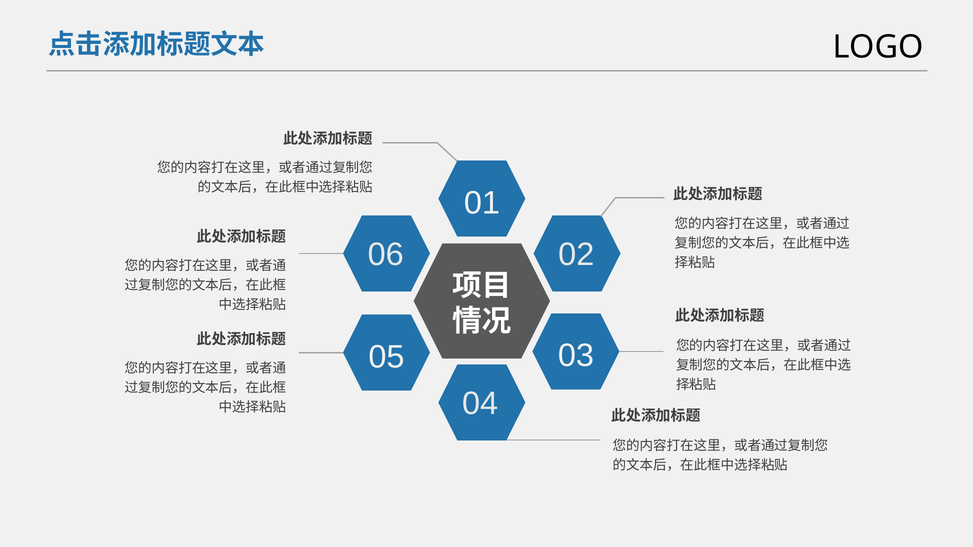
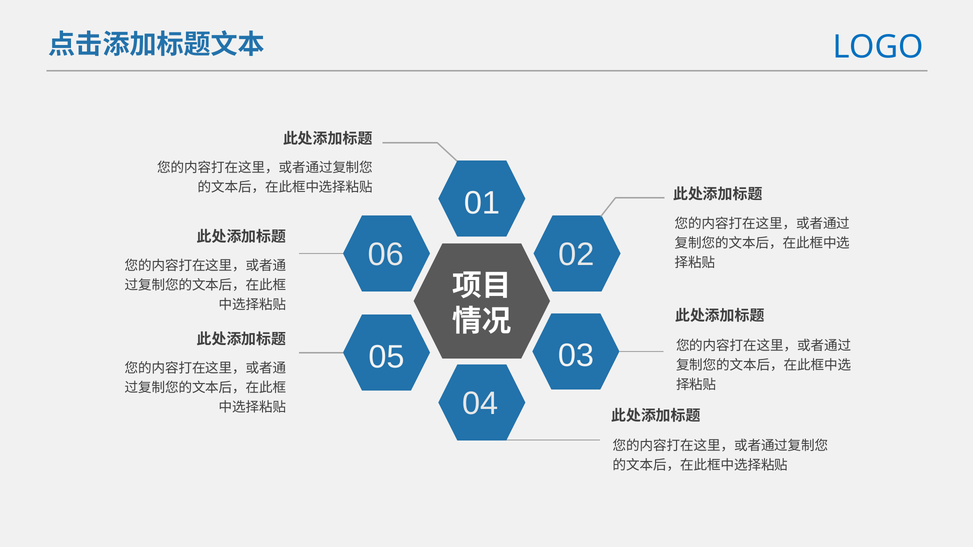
LOGO colour: black -> blue
